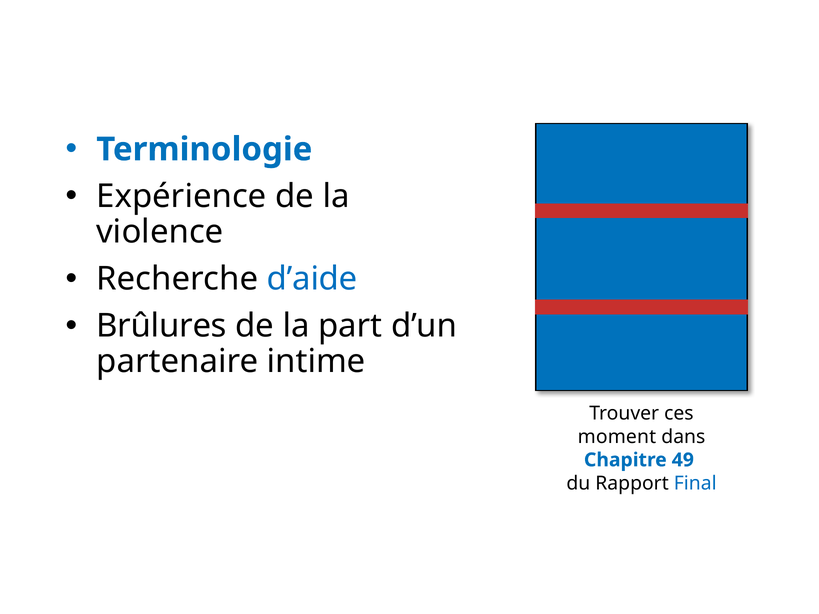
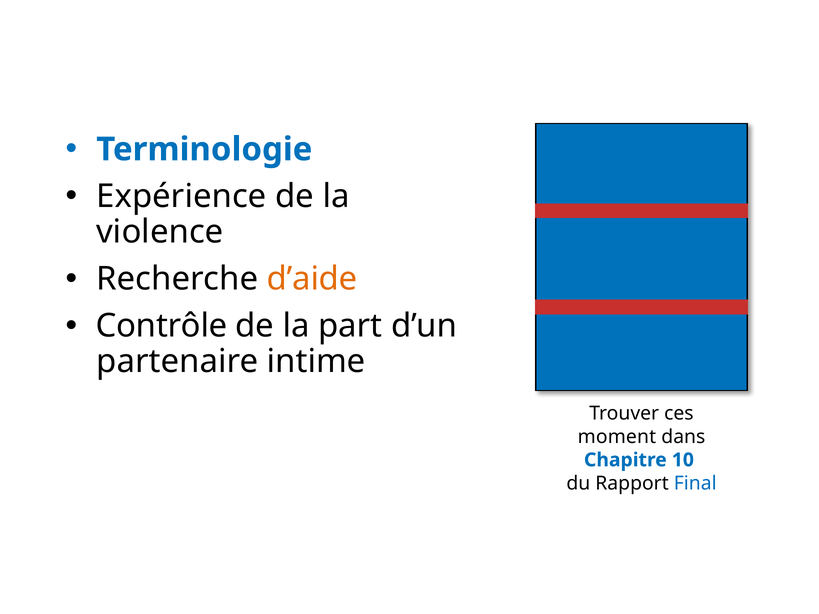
d’aide colour: blue -> orange
Brûlures: Brûlures -> Contrôle
49: 49 -> 10
